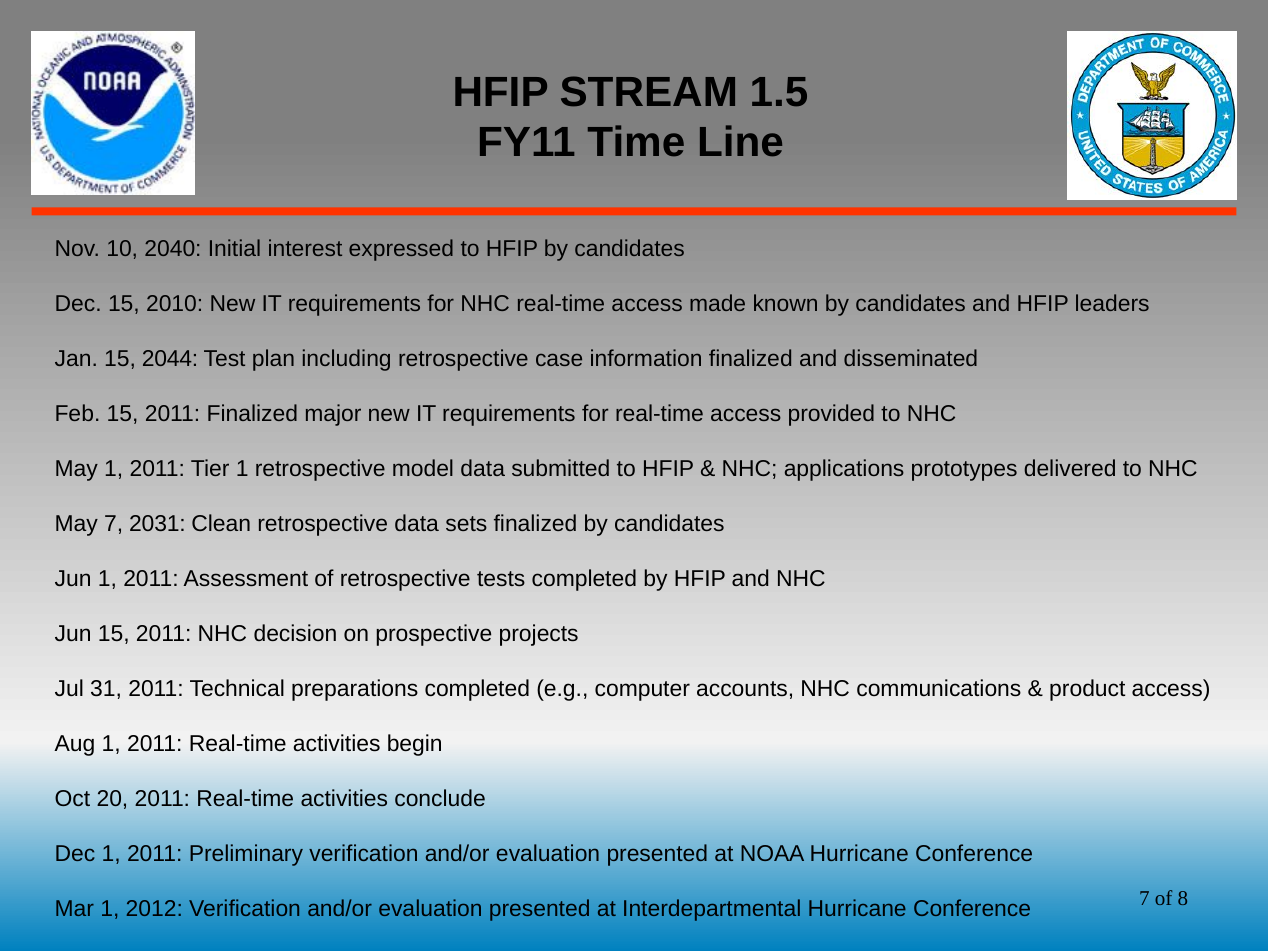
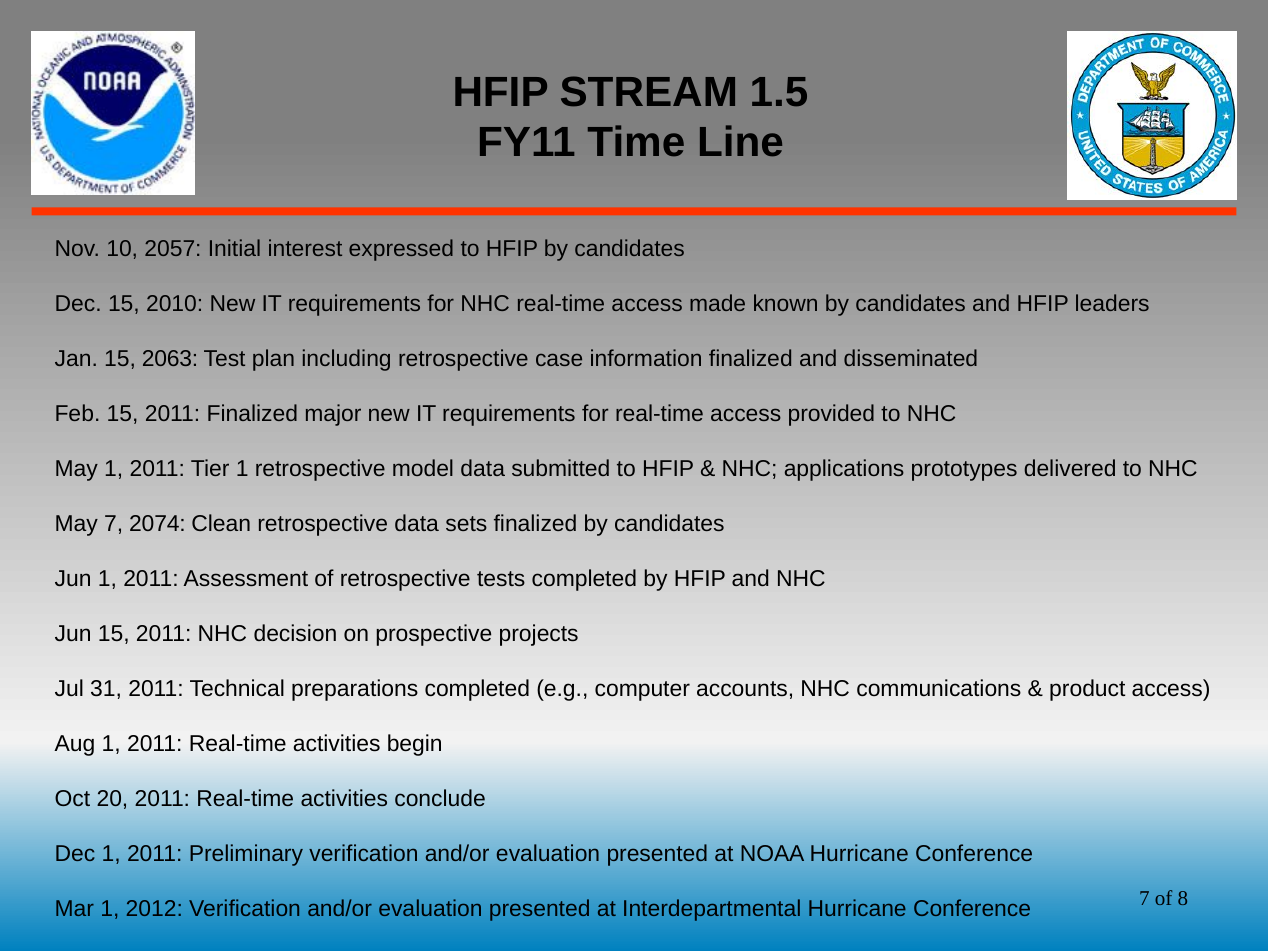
2040: 2040 -> 2057
2044: 2044 -> 2063
2031: 2031 -> 2074
